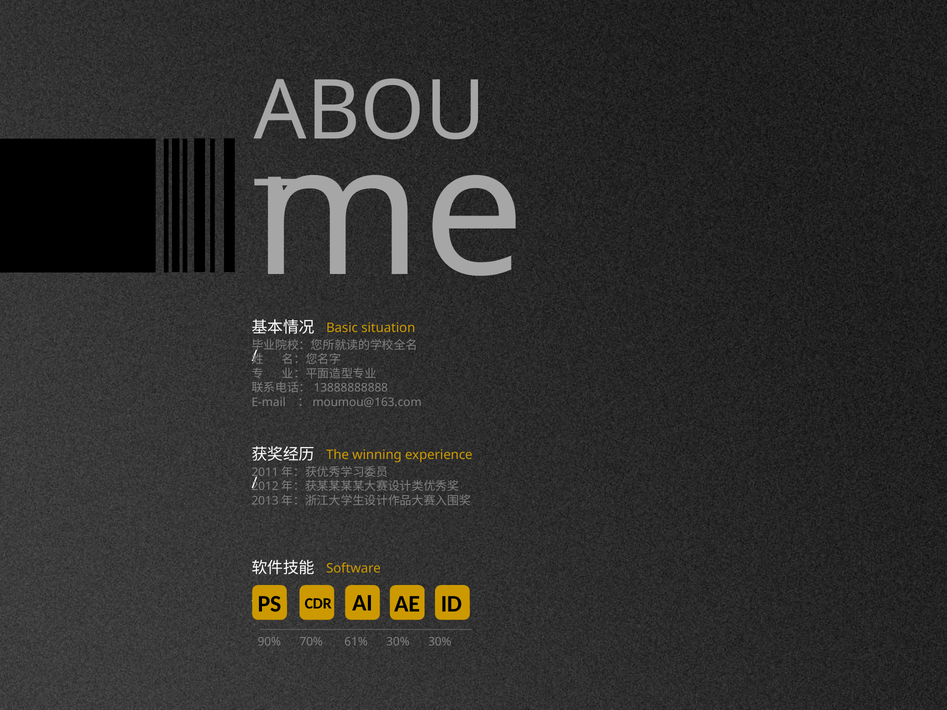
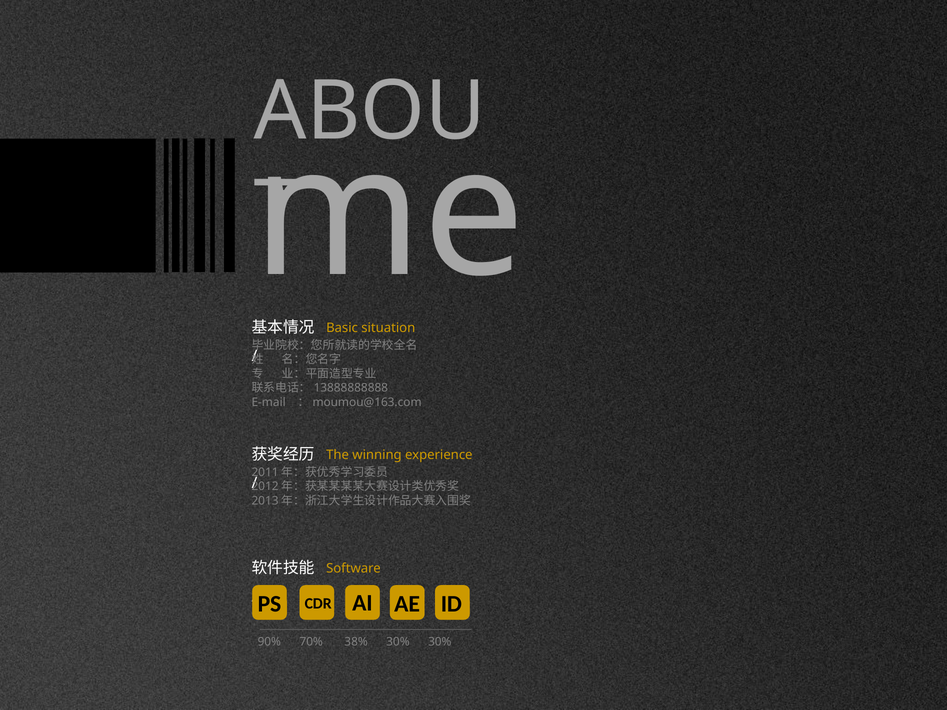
61%: 61% -> 38%
